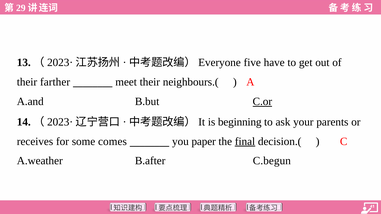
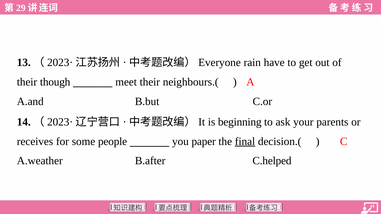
five: five -> rain
farther: farther -> though
C.or underline: present -> none
comes: comes -> people
C.begun: C.begun -> C.helped
